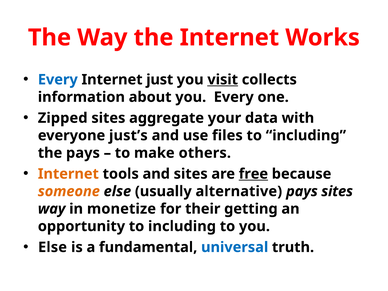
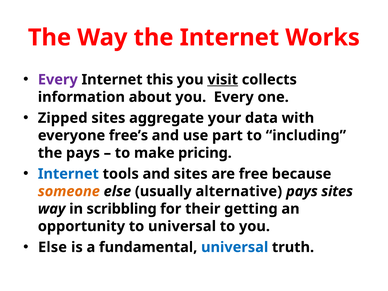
Every at (58, 80) colour: blue -> purple
just: just -> this
just’s: just’s -> free’s
files: files -> part
others: others -> pricing
Internet at (68, 174) colour: orange -> blue
free underline: present -> none
monetize: monetize -> scribbling
opportunity to including: including -> universal
